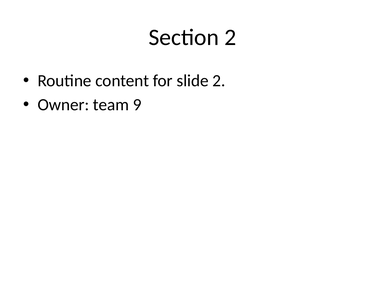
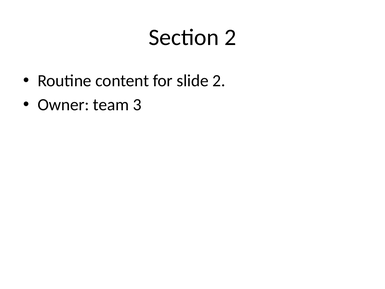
9: 9 -> 3
